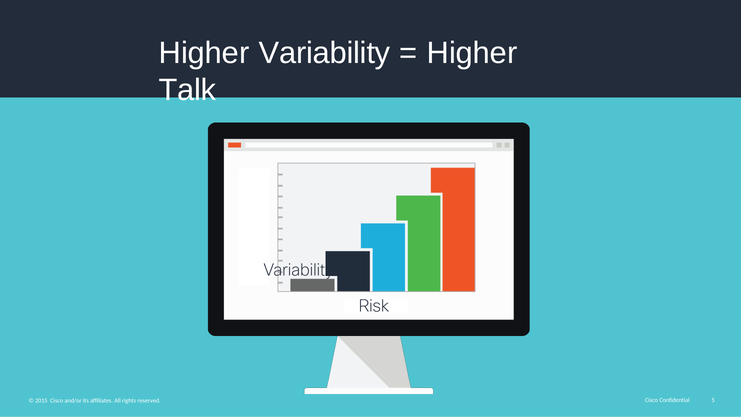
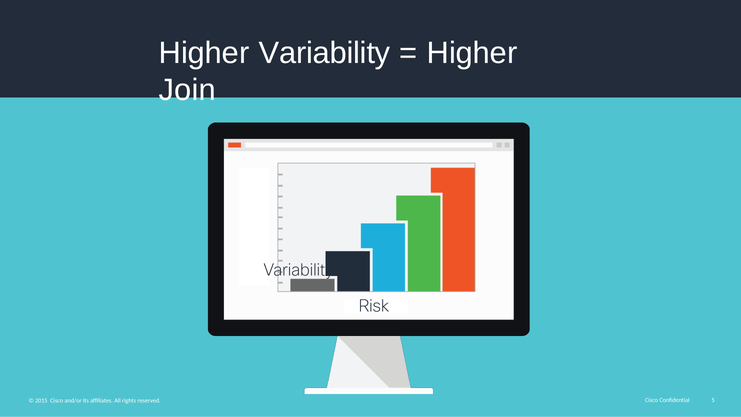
Talk: Talk -> Join
